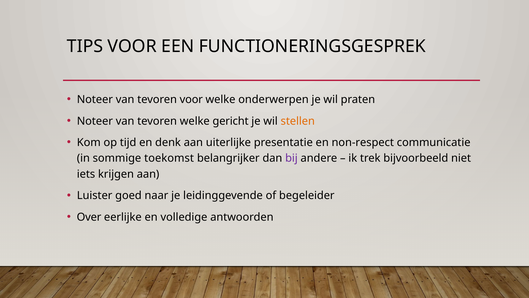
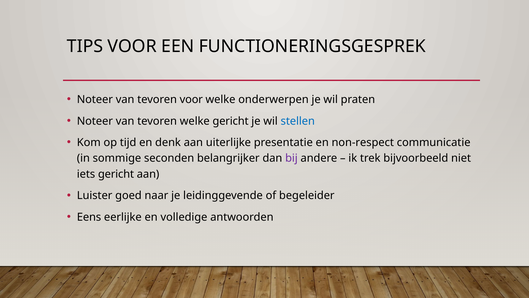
stellen colour: orange -> blue
toekomst: toekomst -> seconden
iets krijgen: krijgen -> gericht
Over: Over -> Eens
